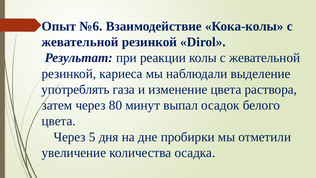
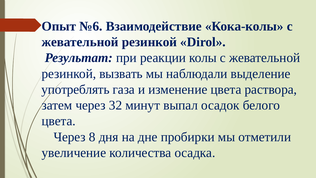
кариеса: кариеса -> вызвать
80: 80 -> 32
5: 5 -> 8
